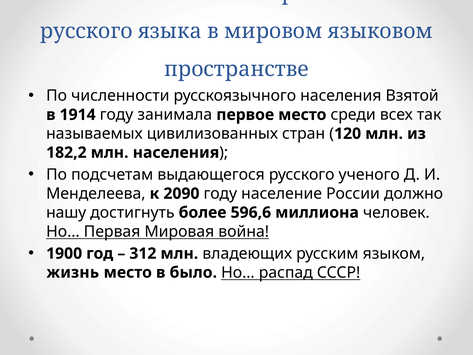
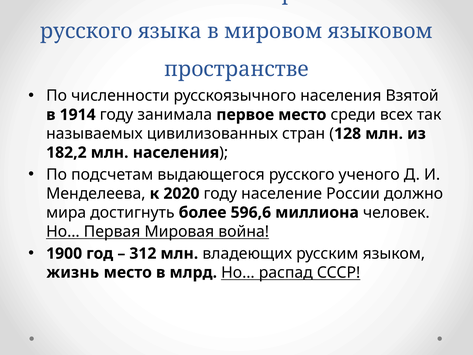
120: 120 -> 128
2090: 2090 -> 2020
нашу: нашу -> мира
было: было -> млрд
